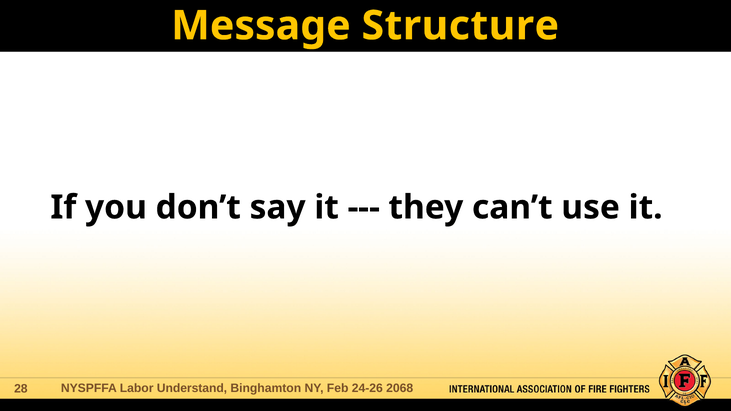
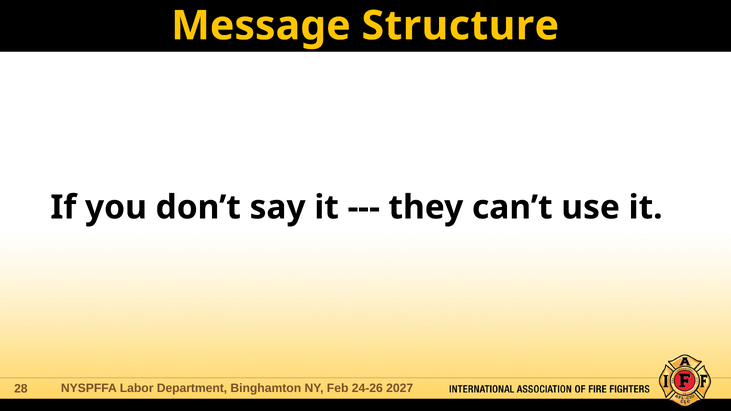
Understand: Understand -> Department
2068: 2068 -> 2027
